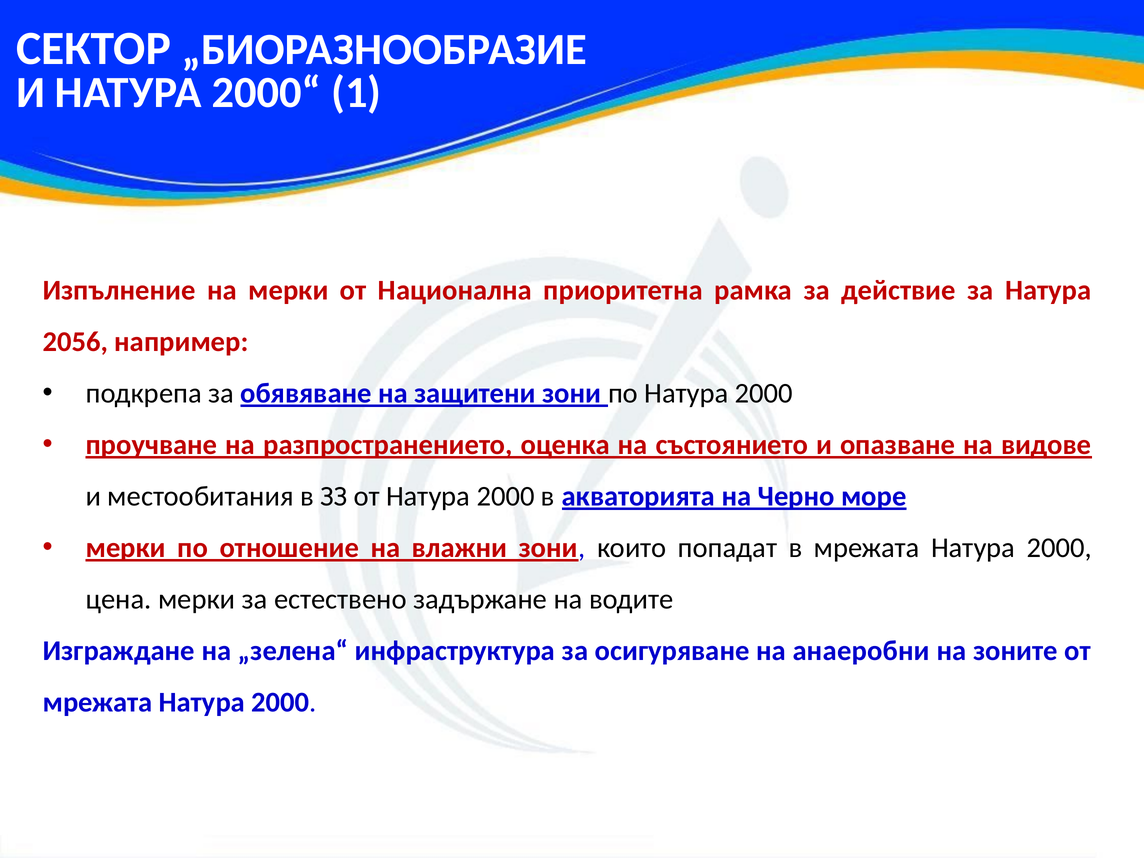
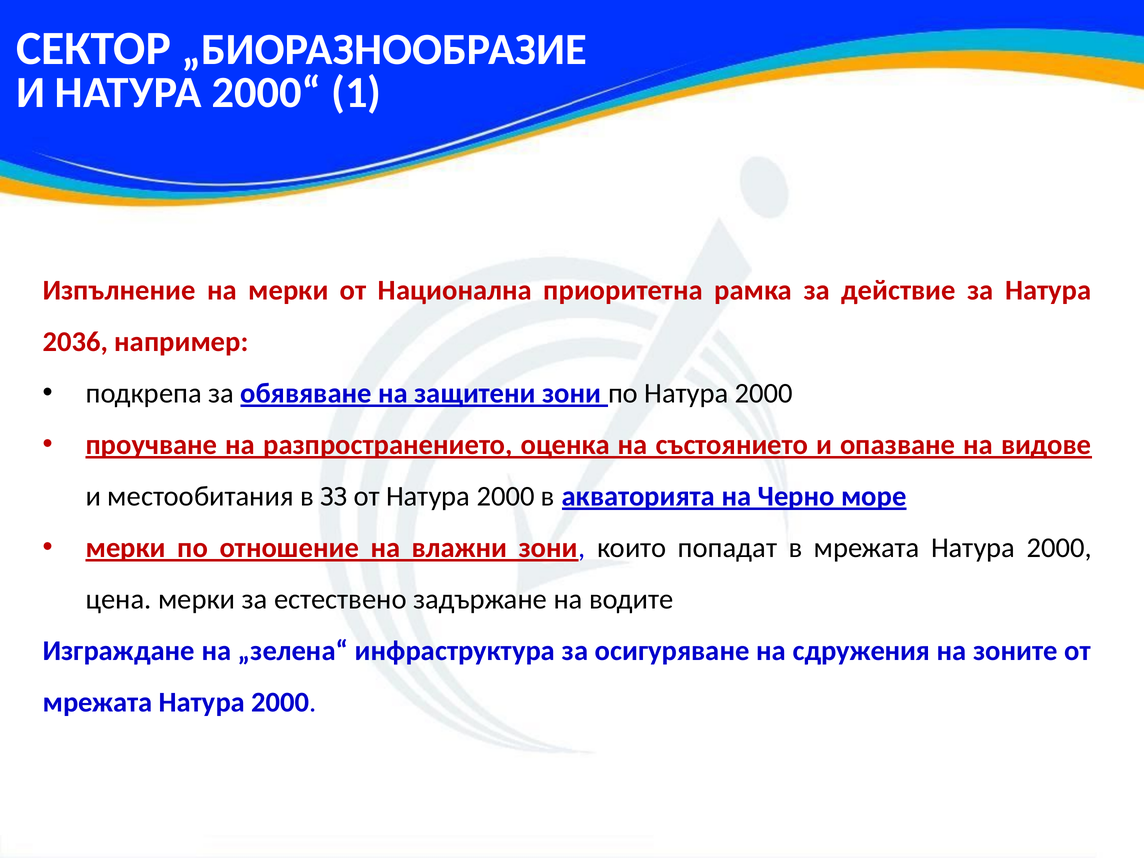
2056: 2056 -> 2036
анаеробни: анаеробни -> сдружения
